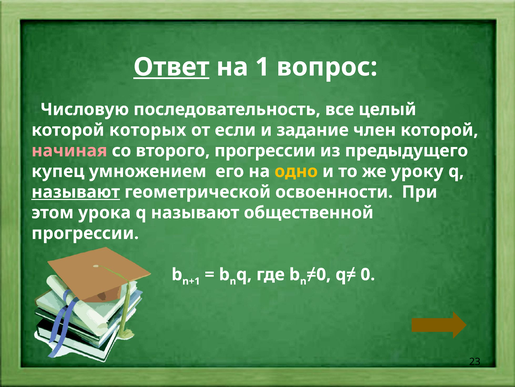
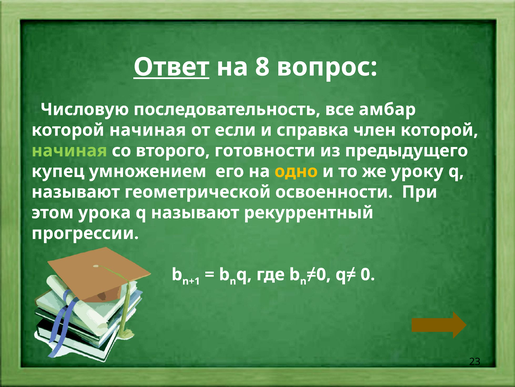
1: 1 -> 8
целый: целый -> амбар
которых at (148, 130): которых -> начиная
задание: задание -> справка
начиная at (69, 150) colour: pink -> light green
второго прогрессии: прогрессии -> готовности
называют at (76, 192) underline: present -> none
общественной: общественной -> рекуррентный
